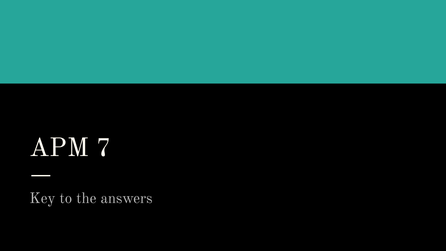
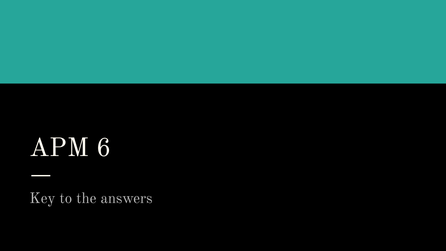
7: 7 -> 6
